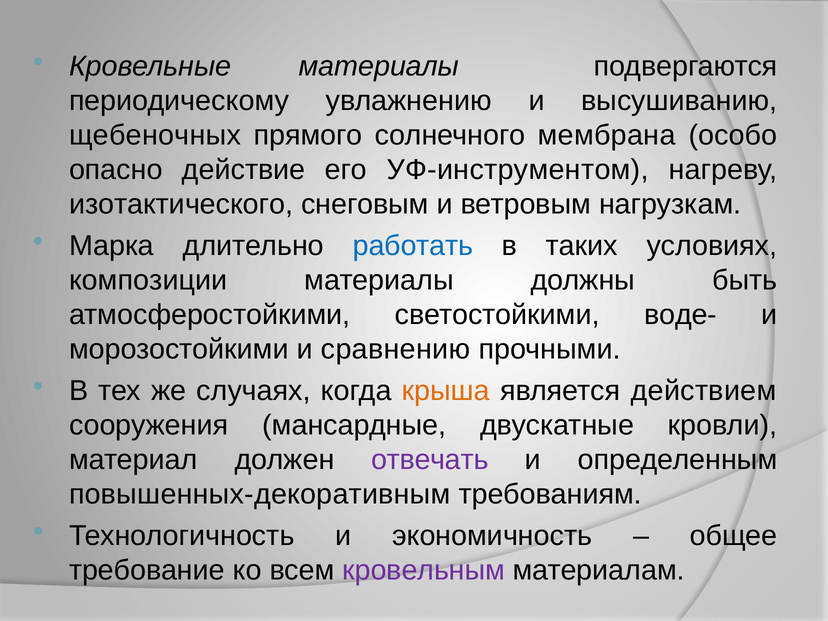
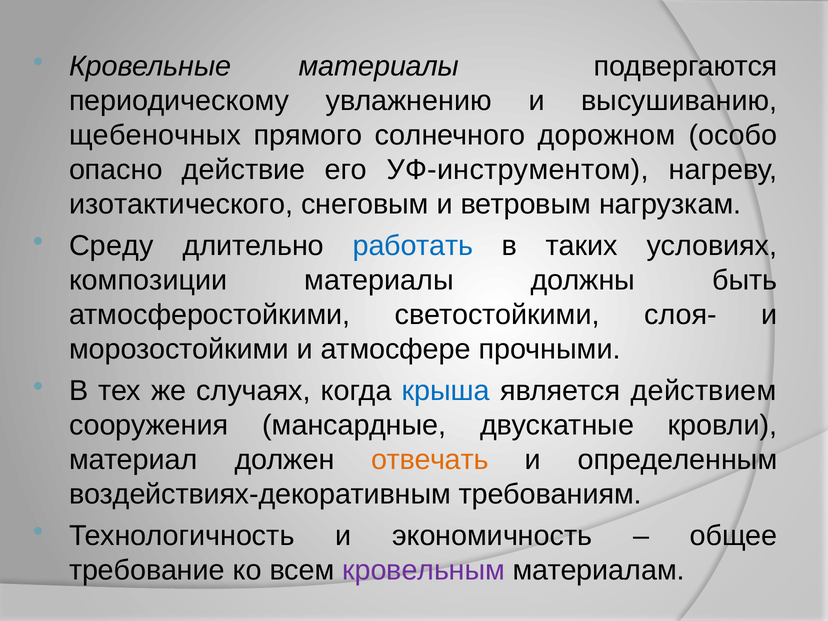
мембрана: мембрана -> дорожном
Марка: Марка -> Среду
воде-: воде- -> слоя-
сравнению: сравнению -> атмосфере
крыша colour: orange -> blue
отвечать colour: purple -> orange
повышенных-декоративным: повышенных-декоративным -> воздействиях-декоративным
